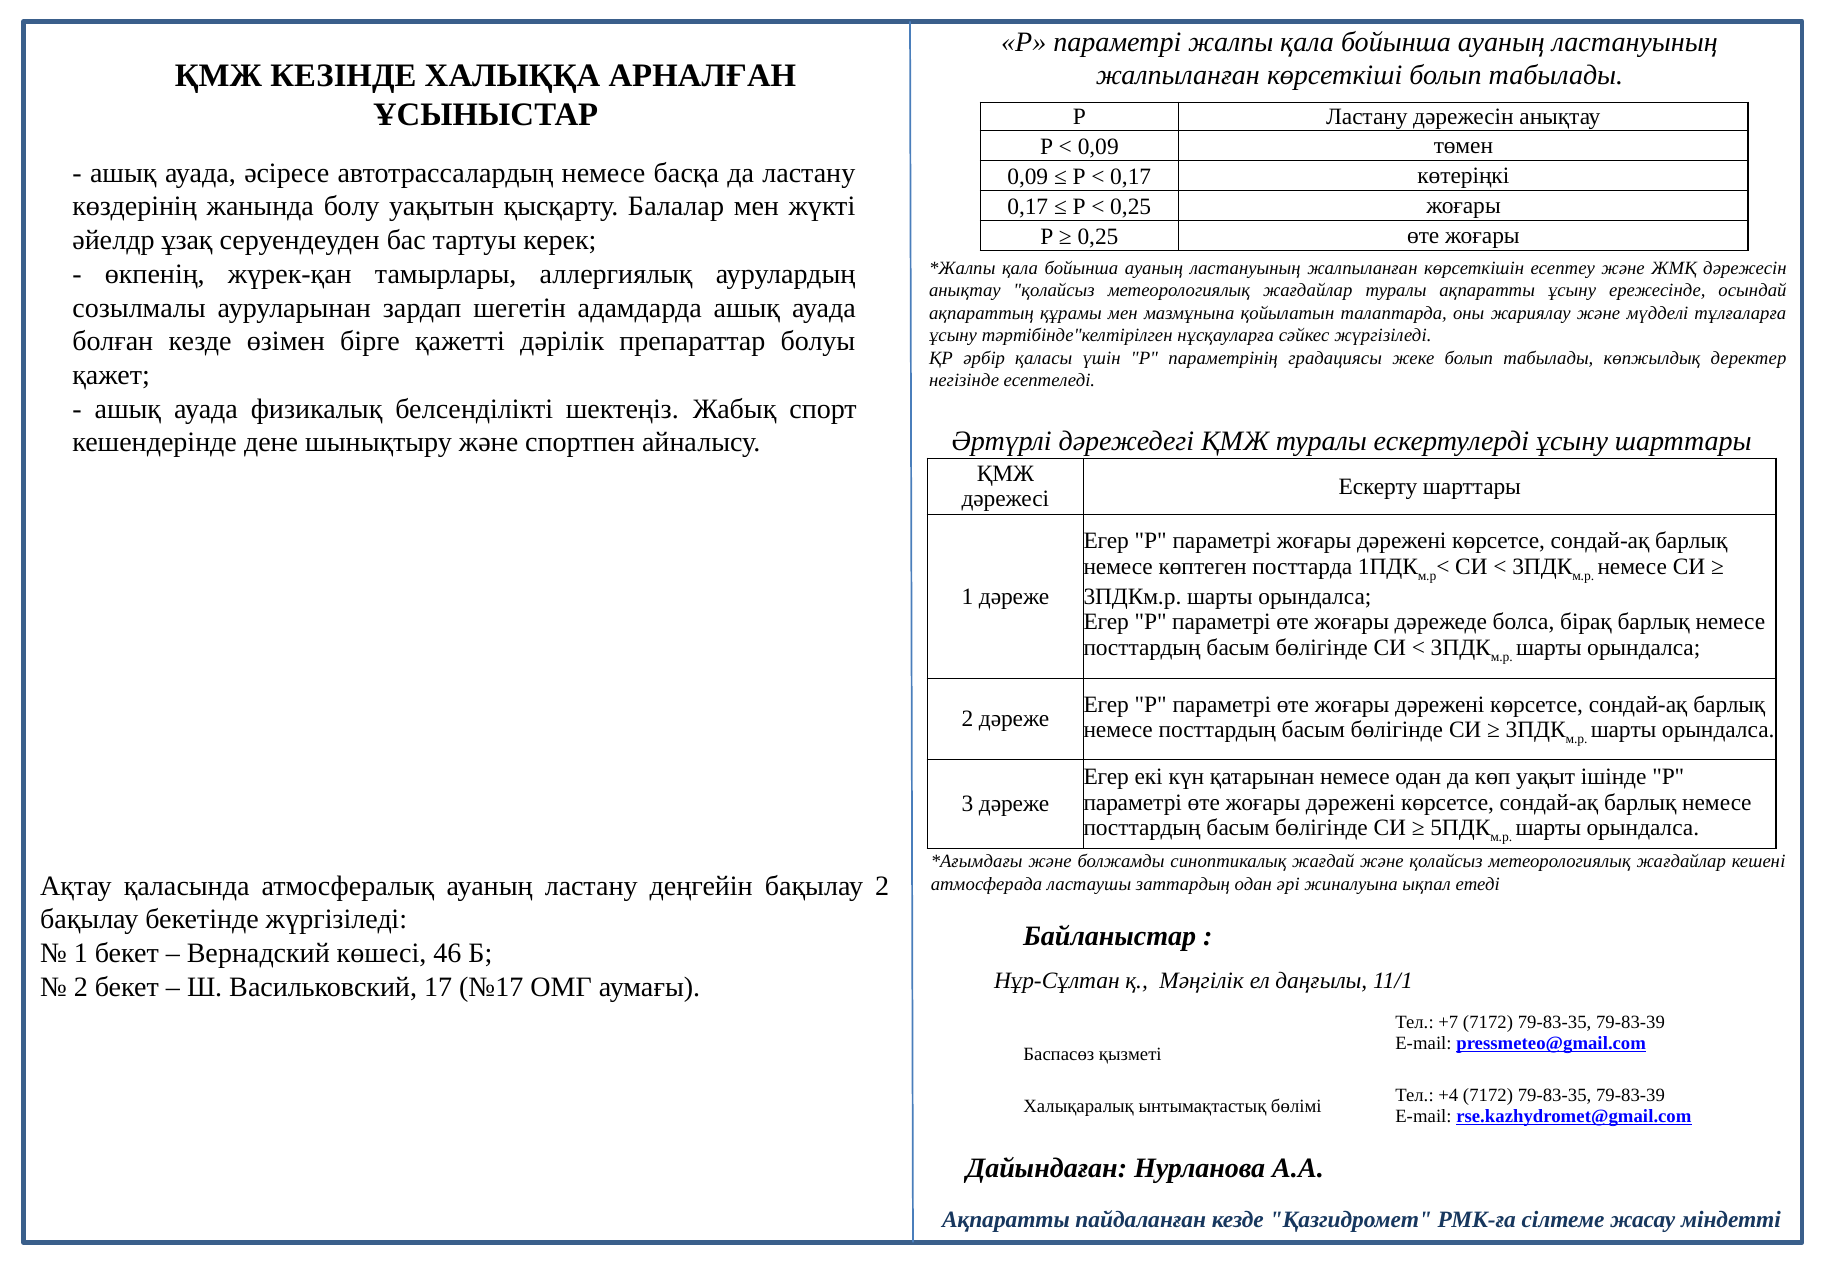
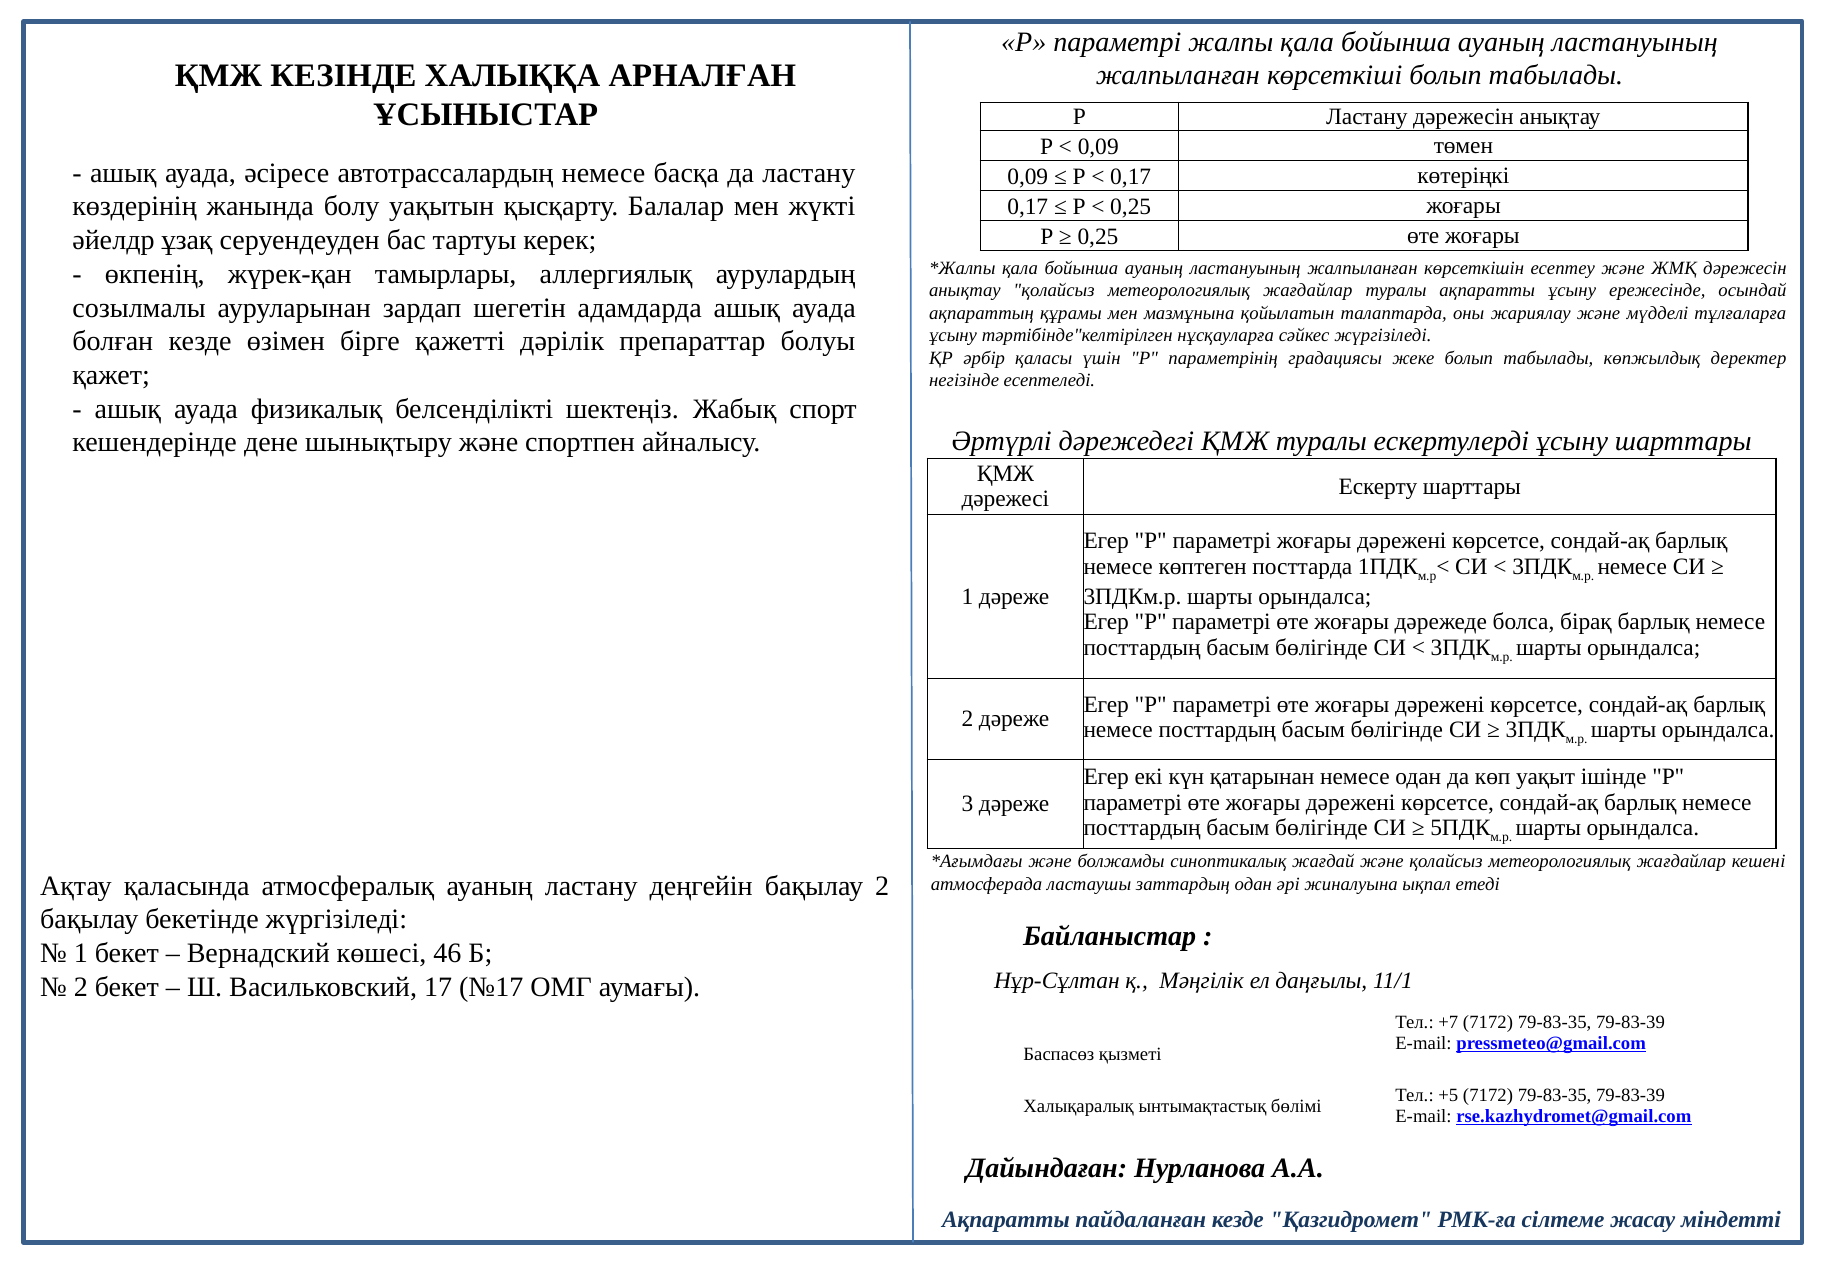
+4: +4 -> +5
